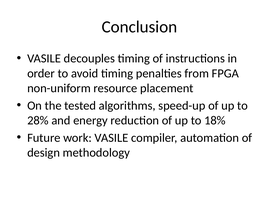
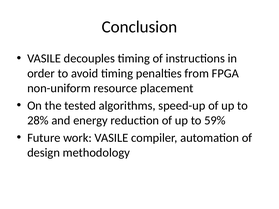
18%: 18% -> 59%
